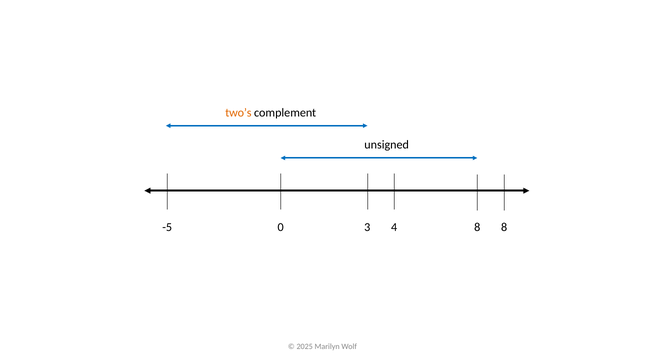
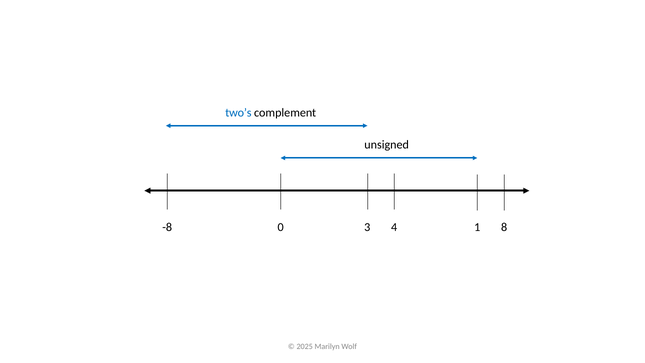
two’s colour: orange -> blue
-5: -5 -> -8
3 8: 8 -> 1
